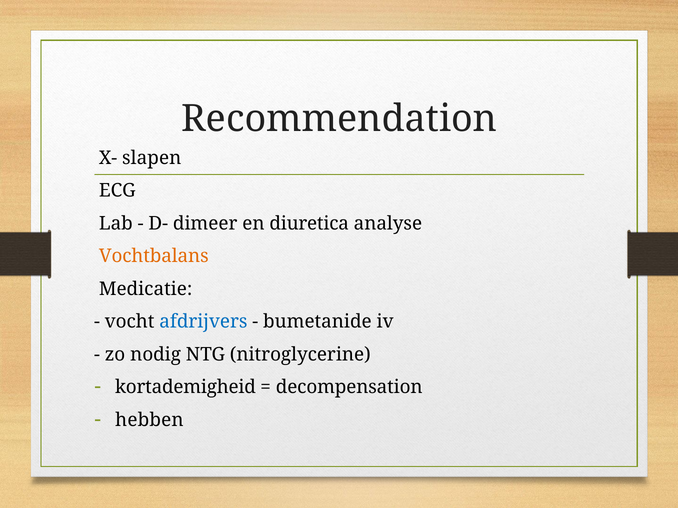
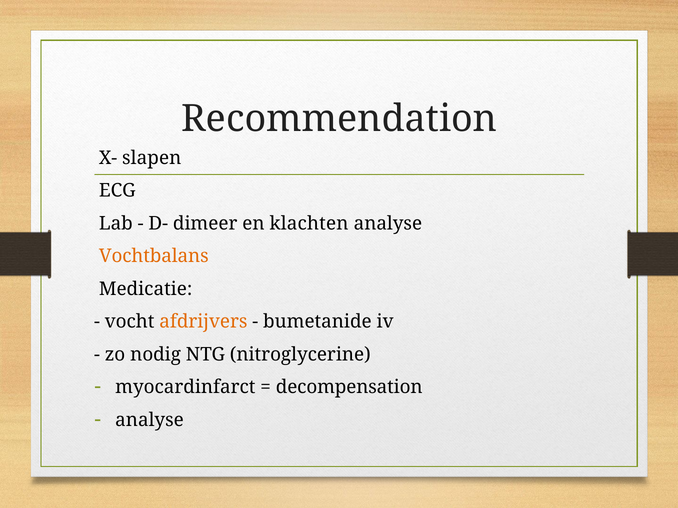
diuretica: diuretica -> klachten
afdrijvers colour: blue -> orange
kortademigheid: kortademigheid -> myocardinfarct
hebben at (149, 420): hebben -> analyse
